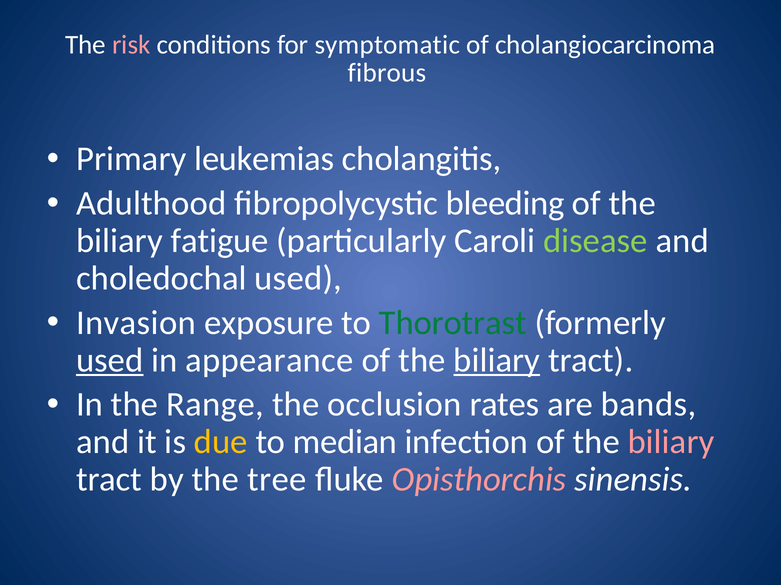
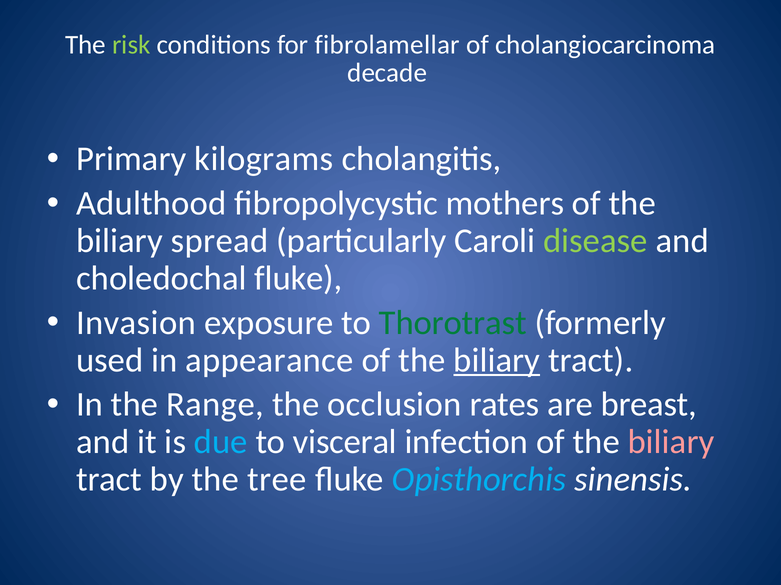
risk colour: pink -> light green
symptomatic: symptomatic -> fibrolamellar
fibrous: fibrous -> decade
leukemias: leukemias -> kilograms
bleeding: bleeding -> mothers
fatigue: fatigue -> spread
choledochal used: used -> fluke
used at (110, 361) underline: present -> none
bands: bands -> breast
due colour: yellow -> light blue
median: median -> visceral
Opisthorchis colour: pink -> light blue
